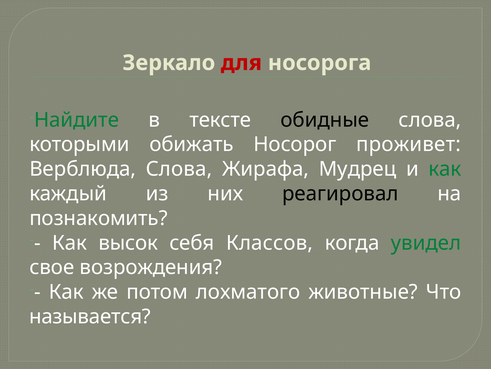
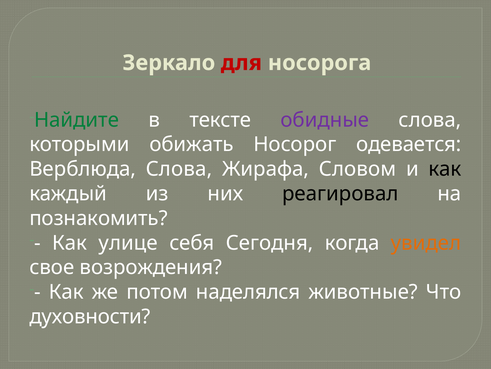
обидные colour: black -> purple
проживет: проживет -> одевается
Мудрец: Мудрец -> Словом
как at (445, 169) colour: green -> black
высок: высок -> улице
Классов: Классов -> Сегодня
увидел colour: green -> orange
лохматого: лохматого -> наделялся
называется: называется -> духовности
